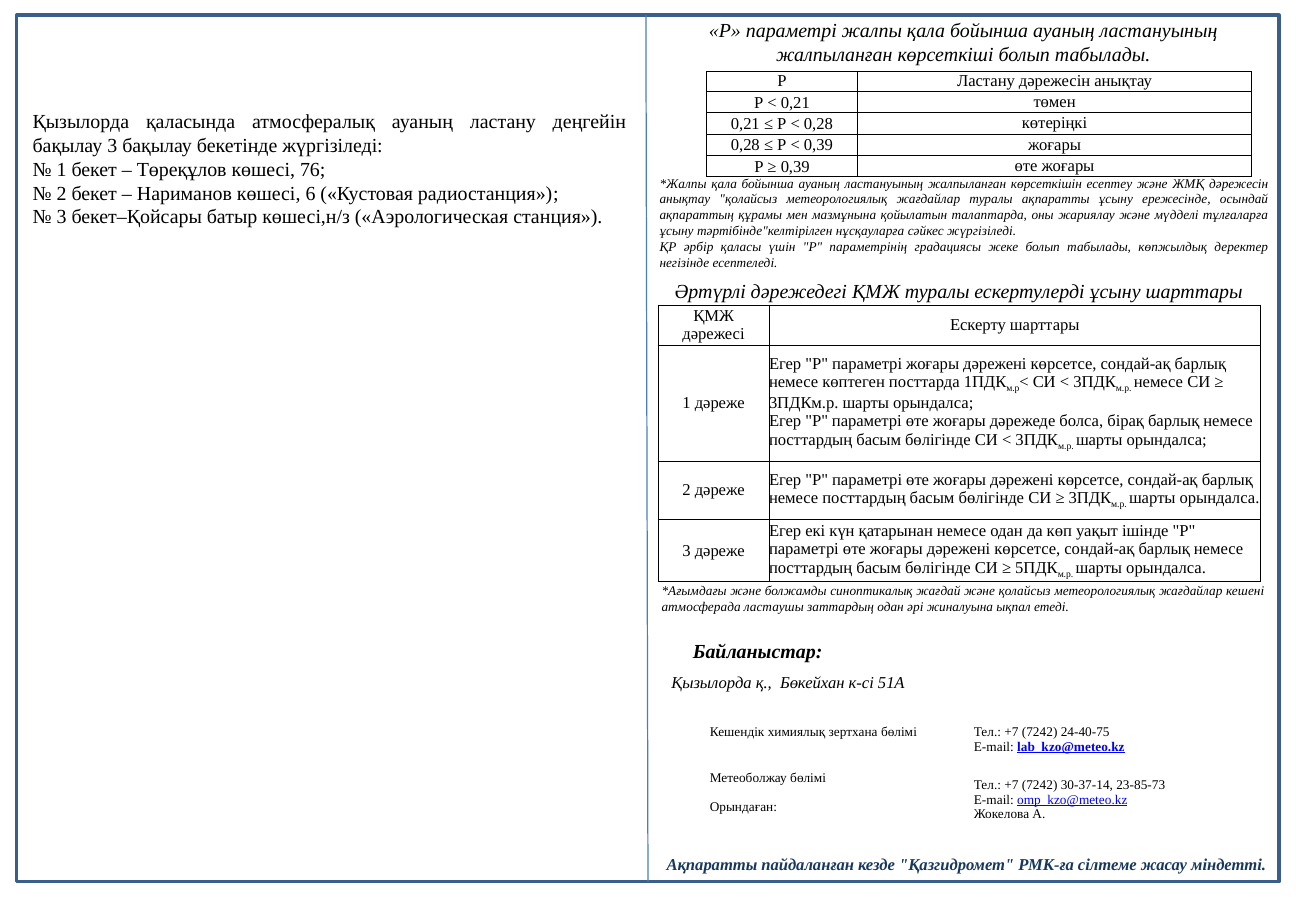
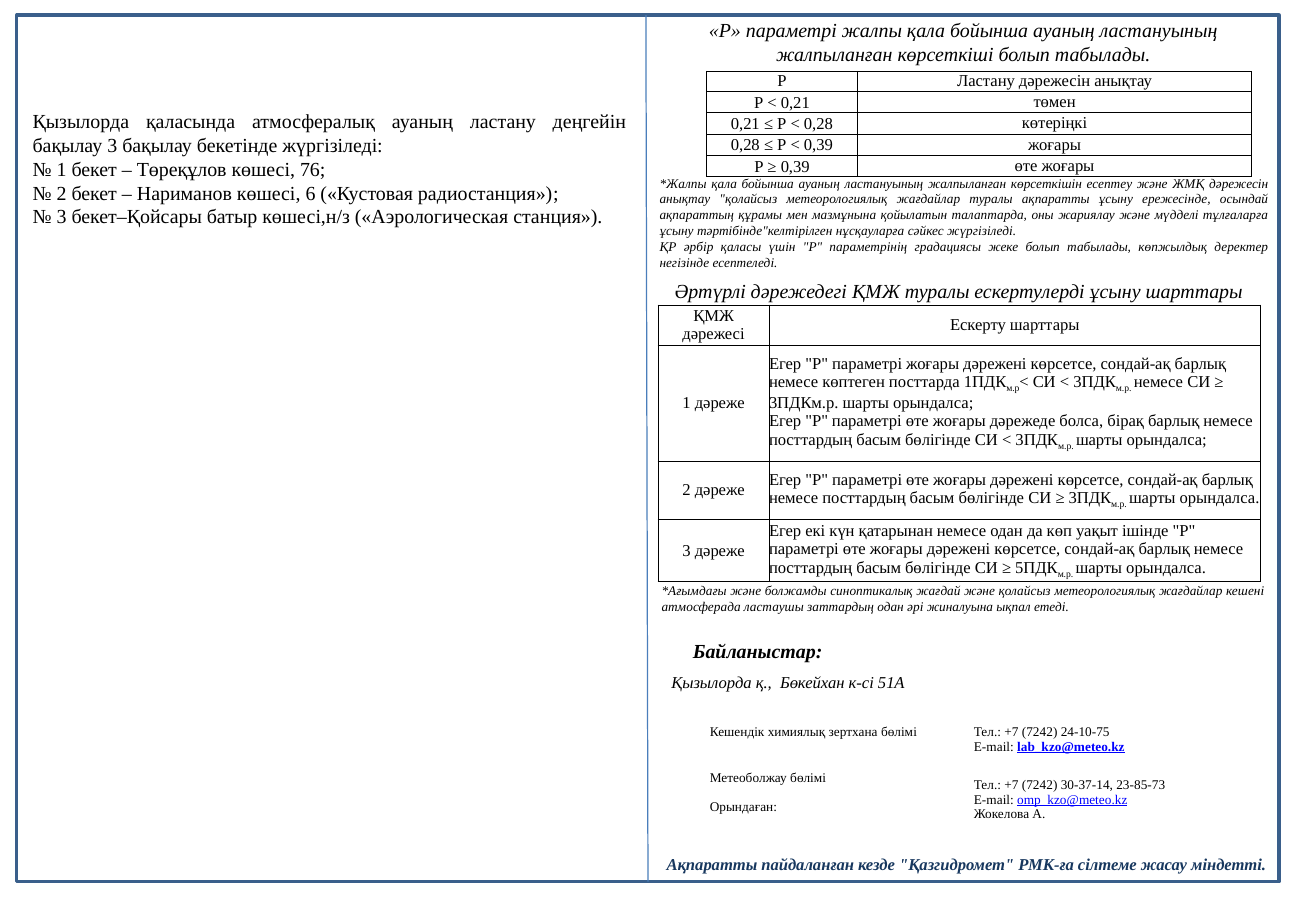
24-40-75: 24-40-75 -> 24-10-75
